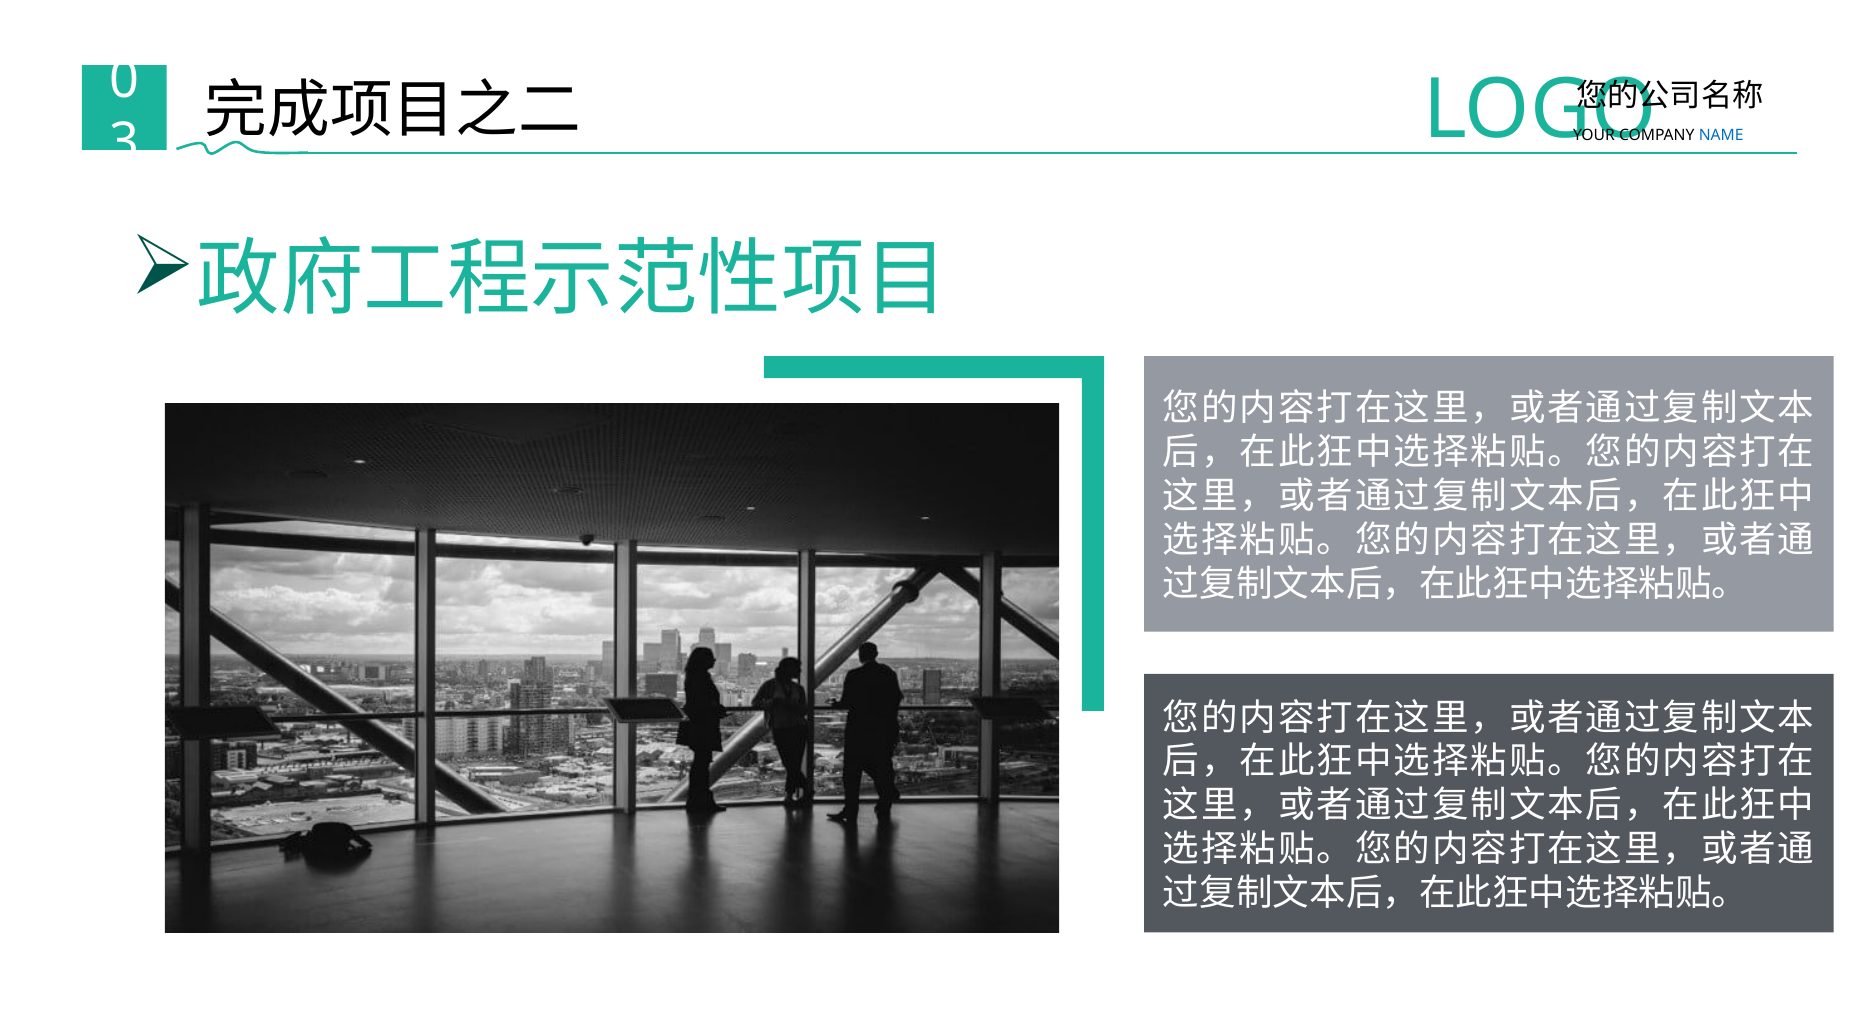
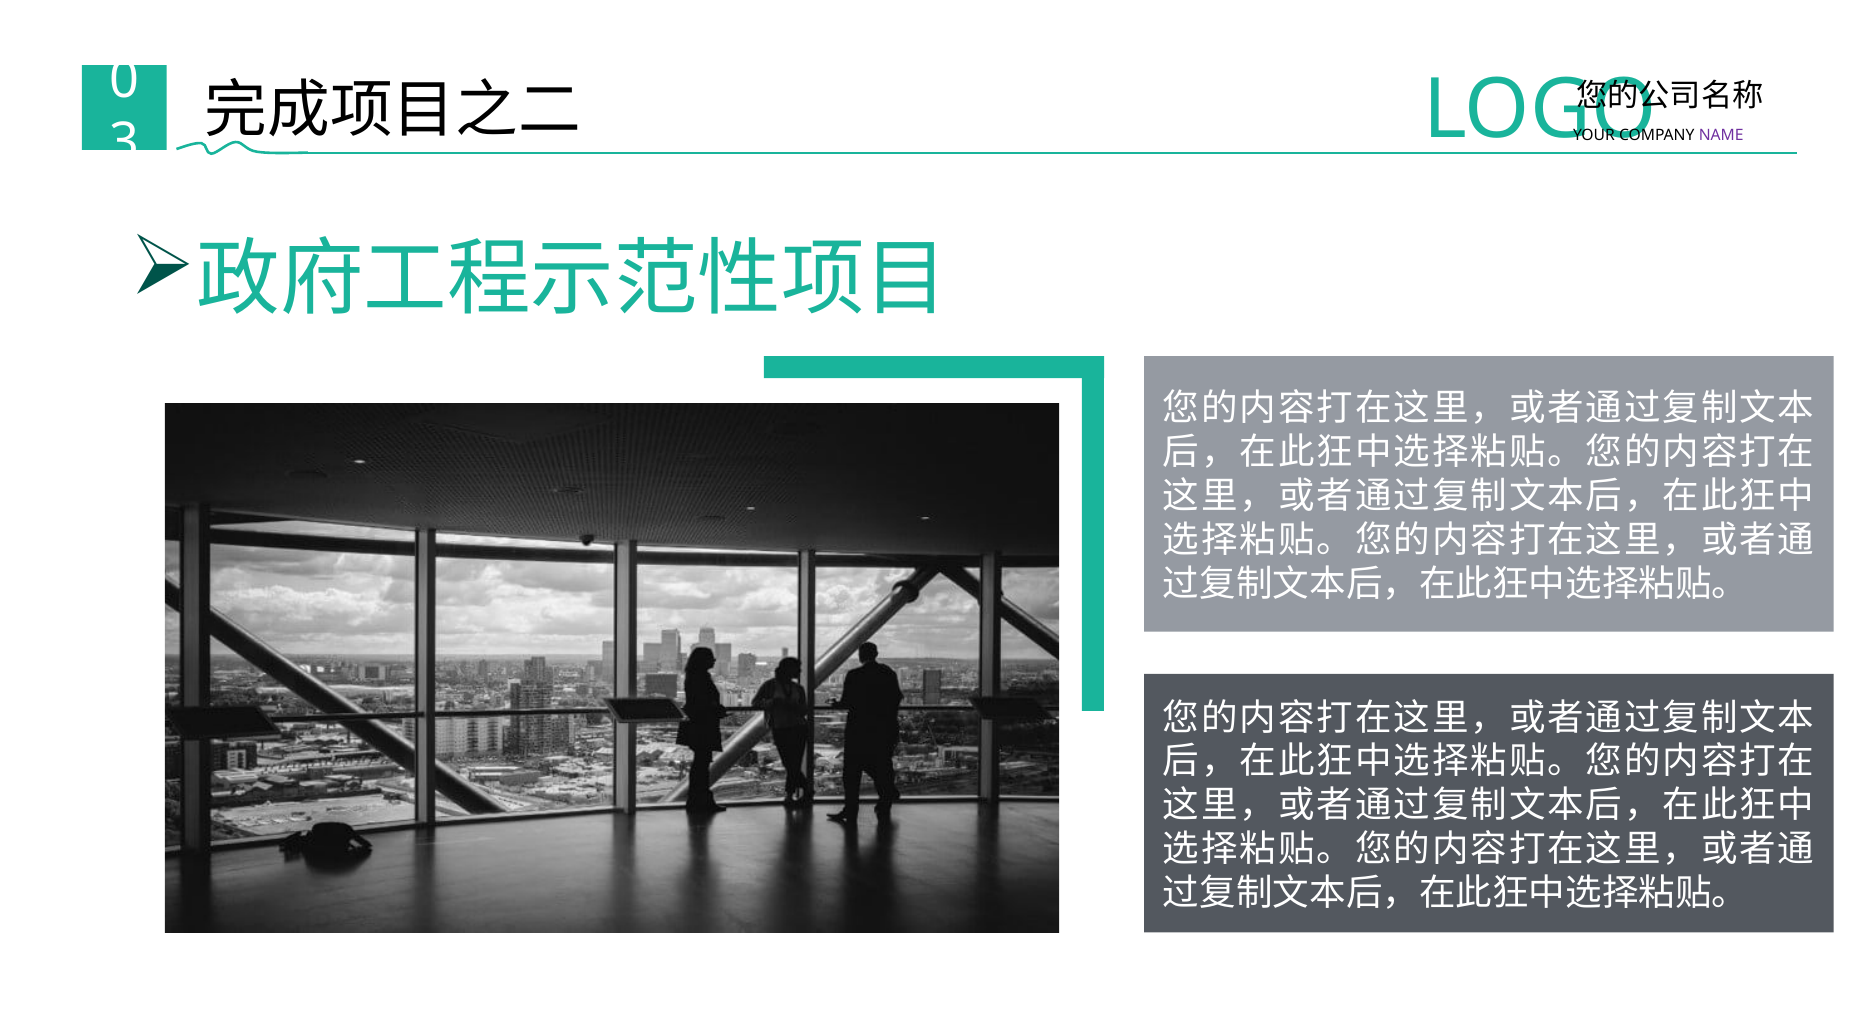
NAME colour: blue -> purple
